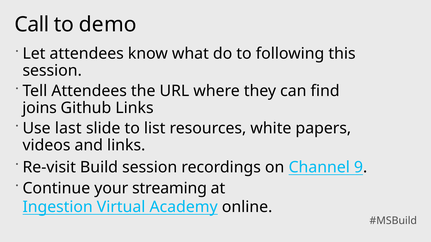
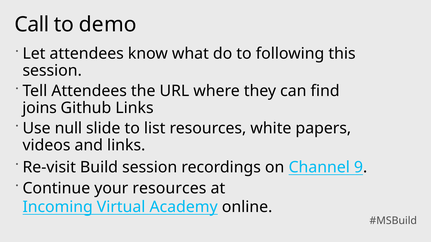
last: last -> null
your streaming: streaming -> resources
Ingestion: Ingestion -> Incoming
